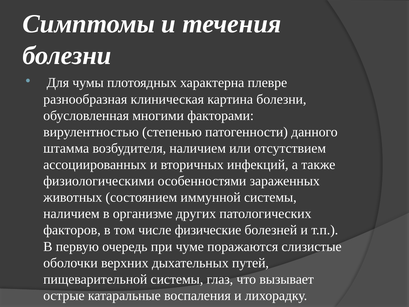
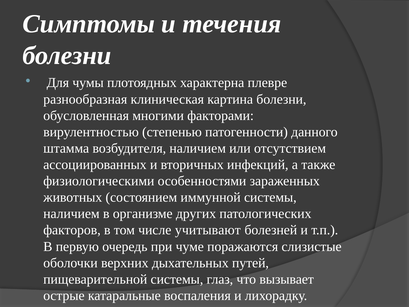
физические: физические -> учитывают
